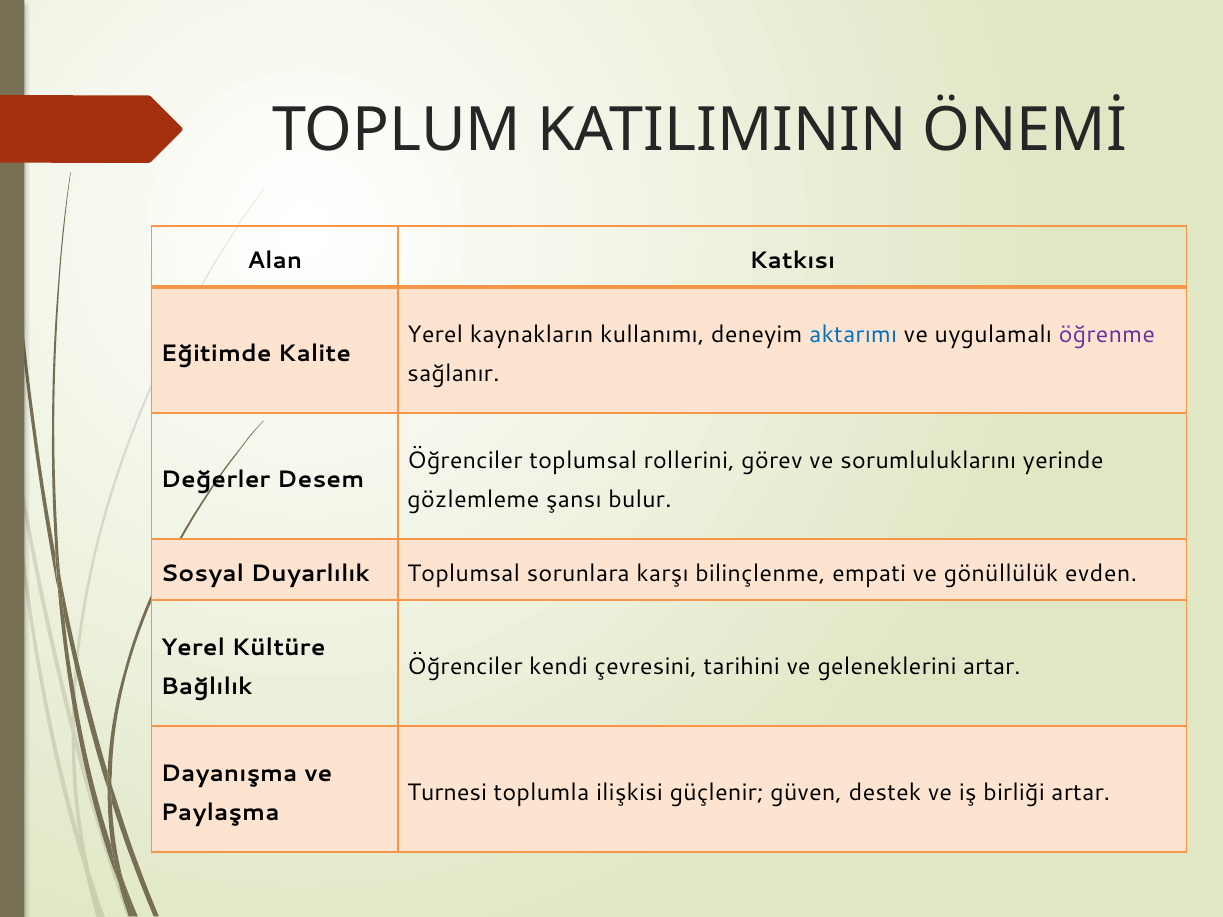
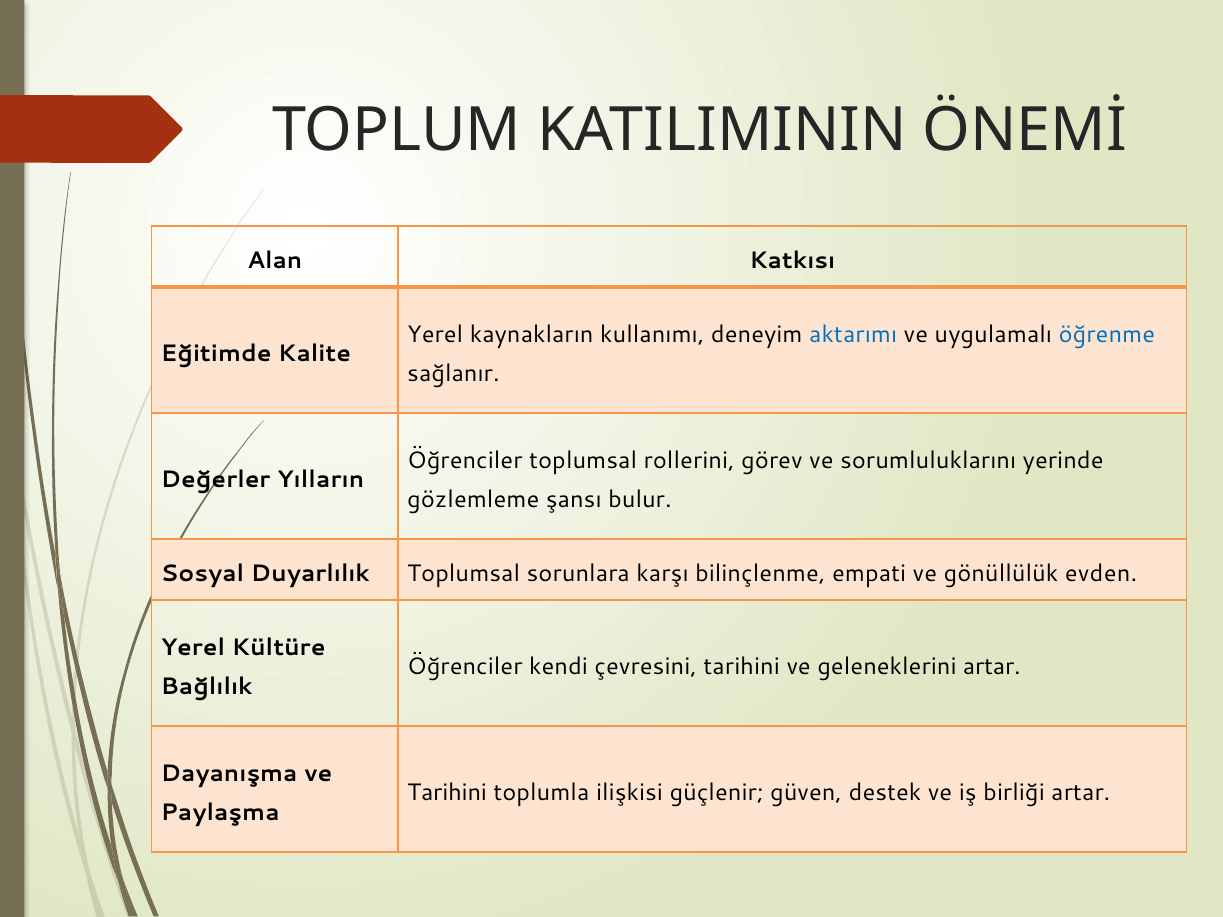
öğrenme colour: purple -> blue
Desem: Desem -> Yılların
Turnesi at (447, 793): Turnesi -> Tarihini
